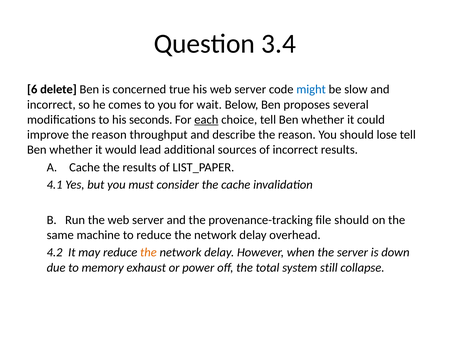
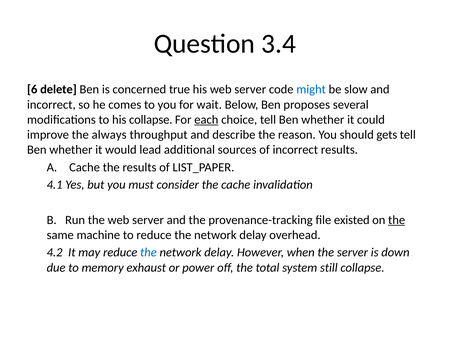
his seconds: seconds -> collapse
improve the reason: reason -> always
lose: lose -> gets
file should: should -> existed
the at (397, 220) underline: none -> present
the at (148, 252) colour: orange -> blue
